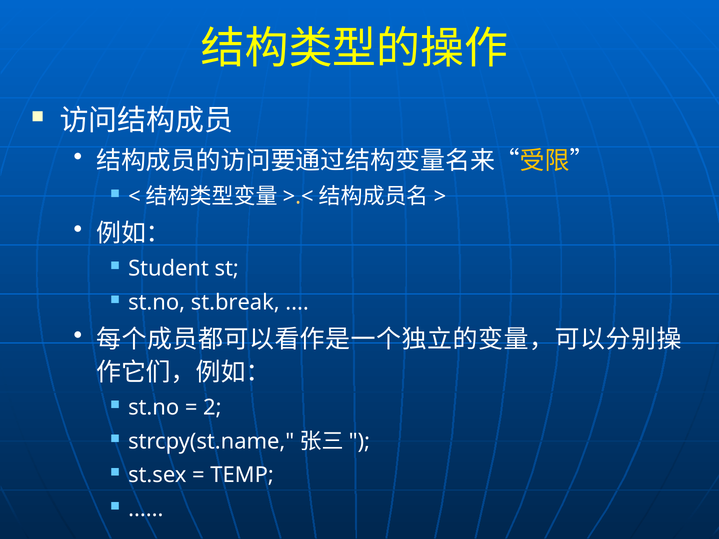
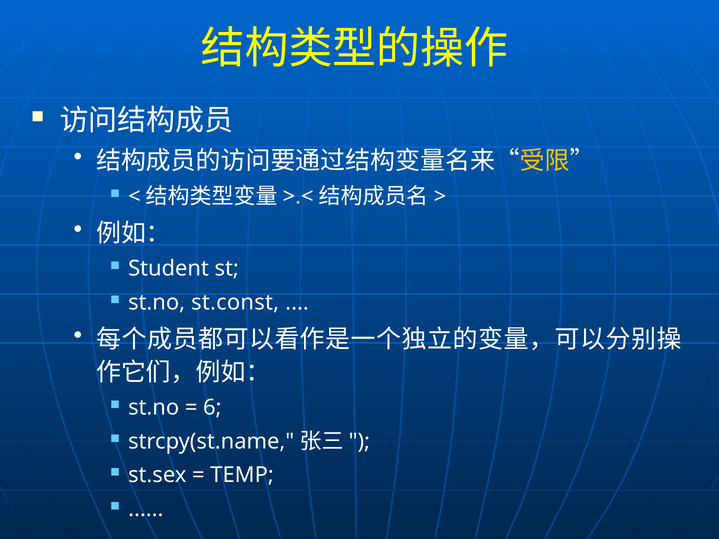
st.break: st.break -> st.const
2: 2 -> 6
